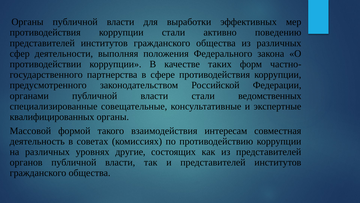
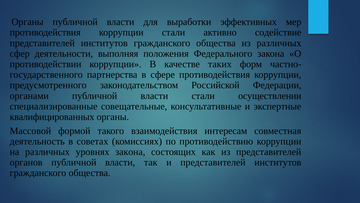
поведению: поведению -> содействие
ведомственных: ведомственных -> осуществлении
уровнях другие: другие -> закона
